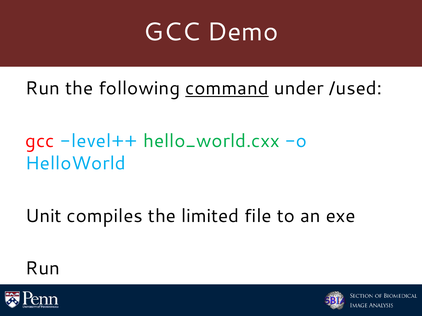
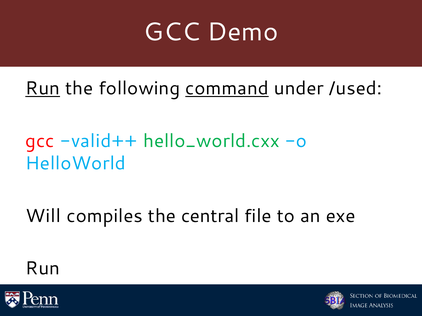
Run at (43, 89) underline: none -> present
level++: level++ -> valid++
Unit: Unit -> Will
limited: limited -> central
